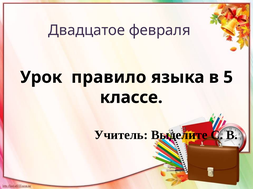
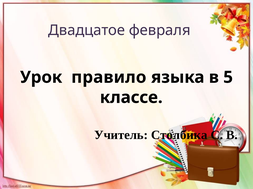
Выделите: Выделите -> Столбика
